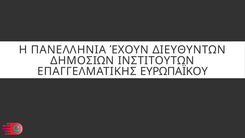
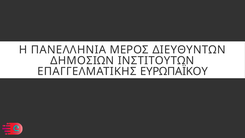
ΈΧΟΥΝ: ΈΧΟΥΝ -> ΜΕΡΟΣ
